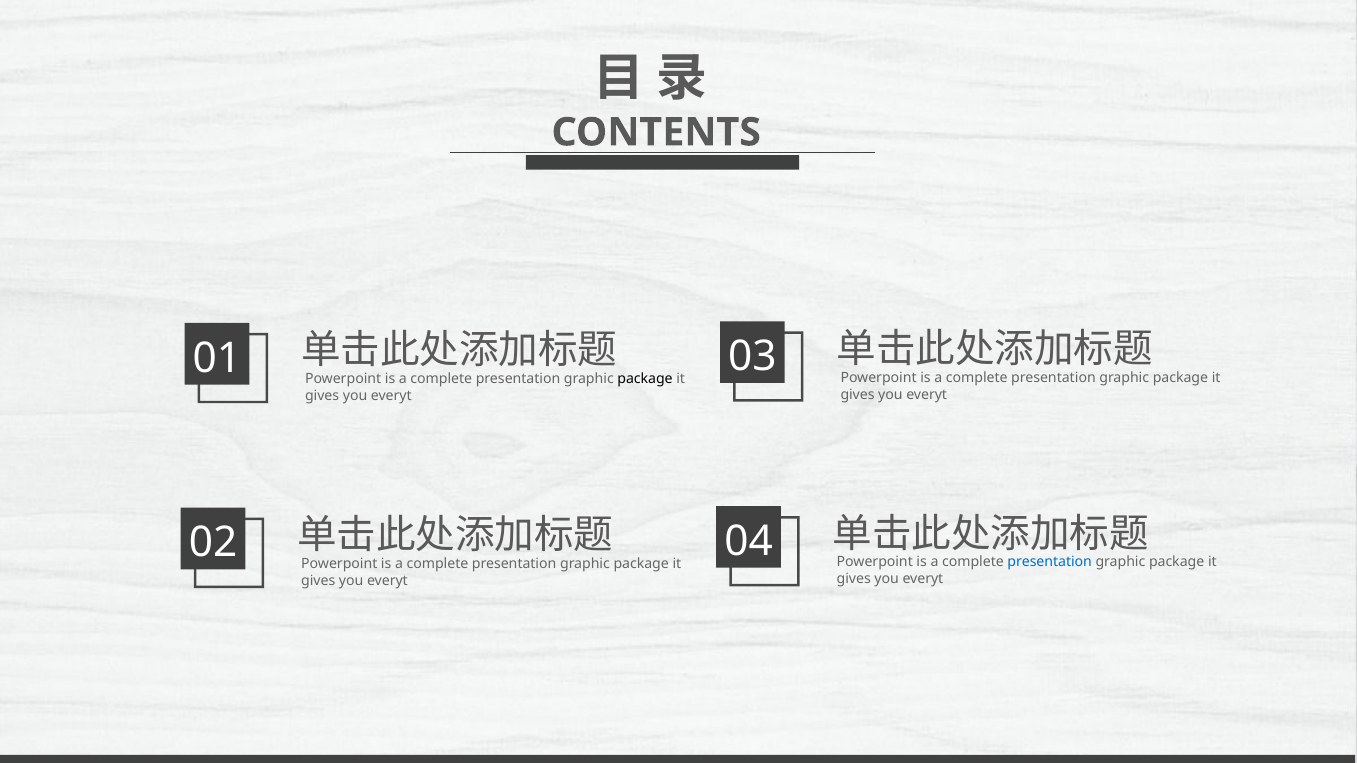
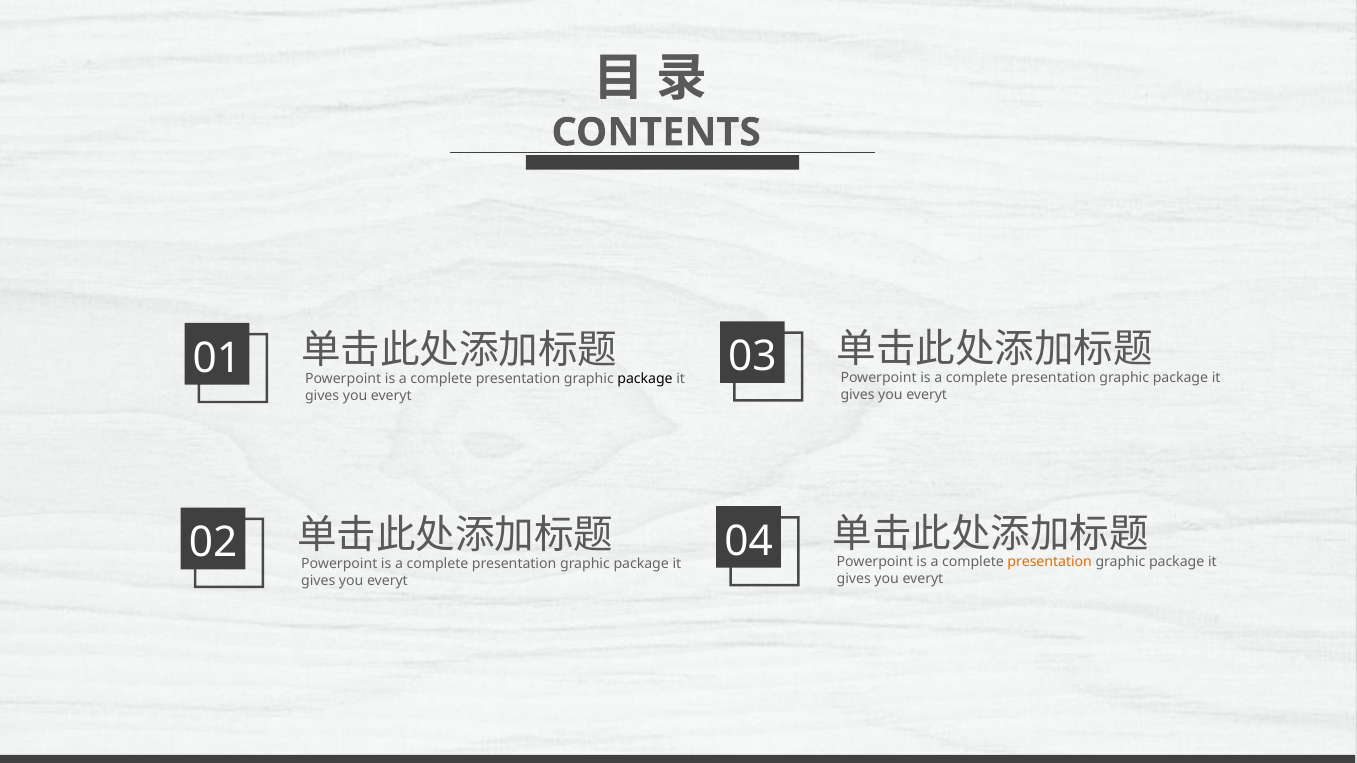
presentation at (1050, 563) colour: blue -> orange
